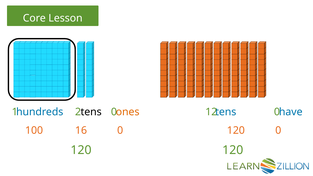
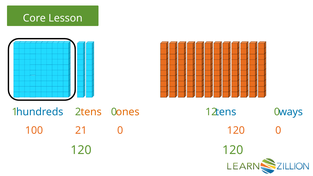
tens at (91, 112) colour: black -> orange
have: have -> ways
16: 16 -> 21
